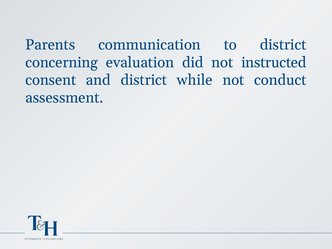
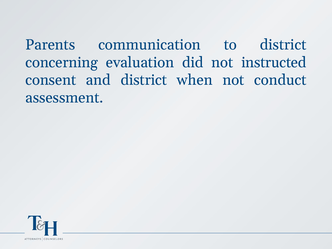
while: while -> when
